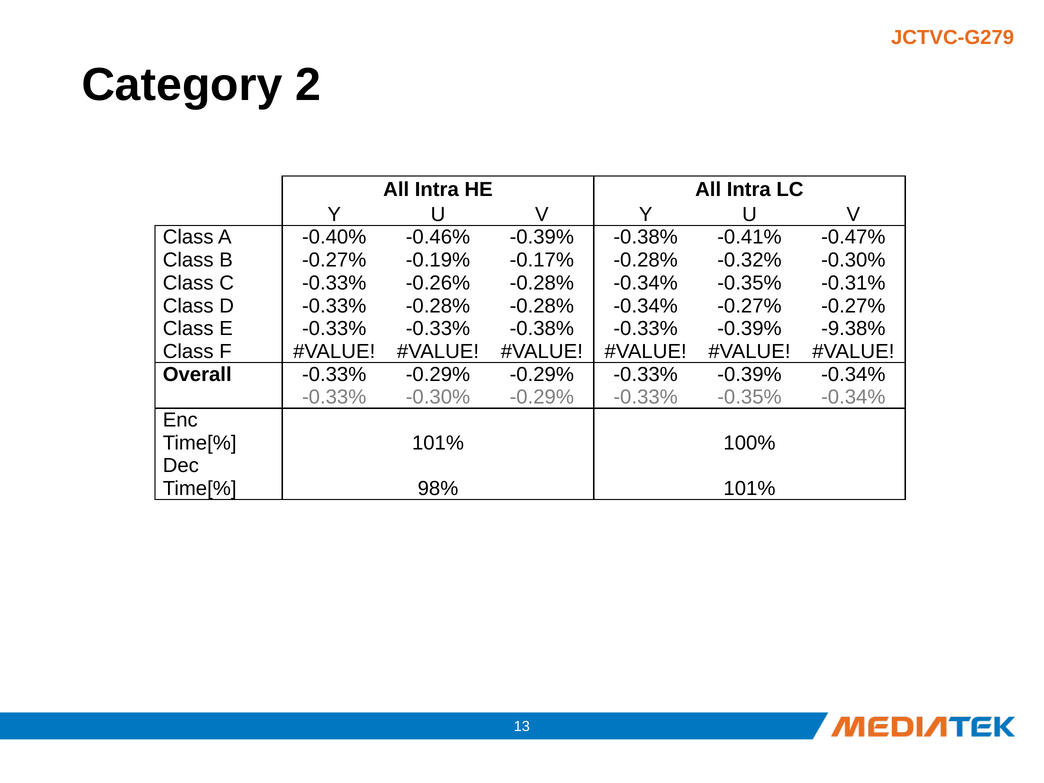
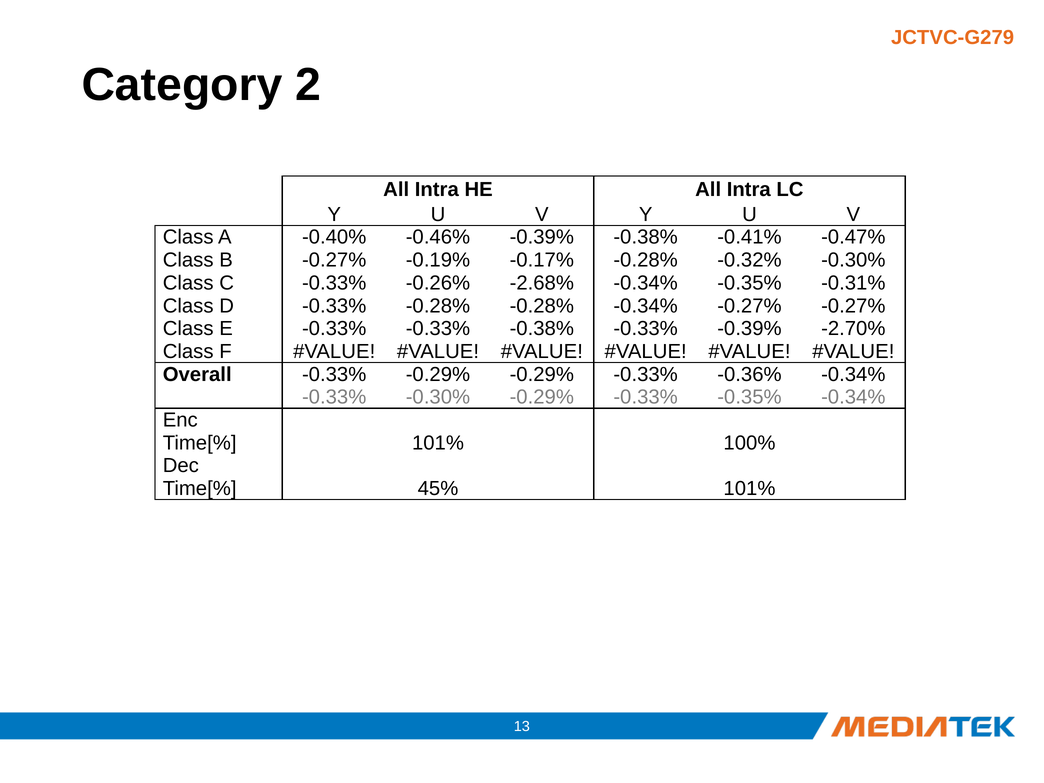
-0.26% -0.28%: -0.28% -> -2.68%
-9.38%: -9.38% -> -2.70%
-0.29% -0.33% -0.39%: -0.39% -> -0.36%
98%: 98% -> 45%
